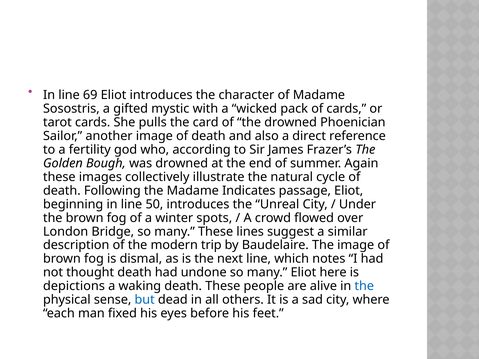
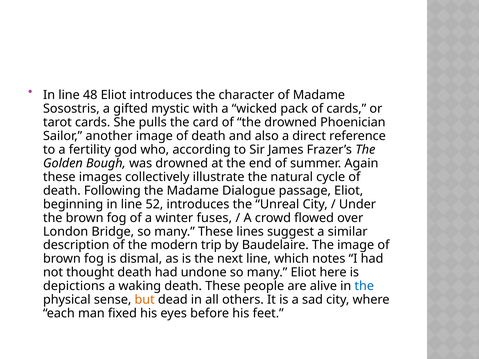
69: 69 -> 48
Indicates: Indicates -> Dialogue
50: 50 -> 52
spots: spots -> fuses
but colour: blue -> orange
